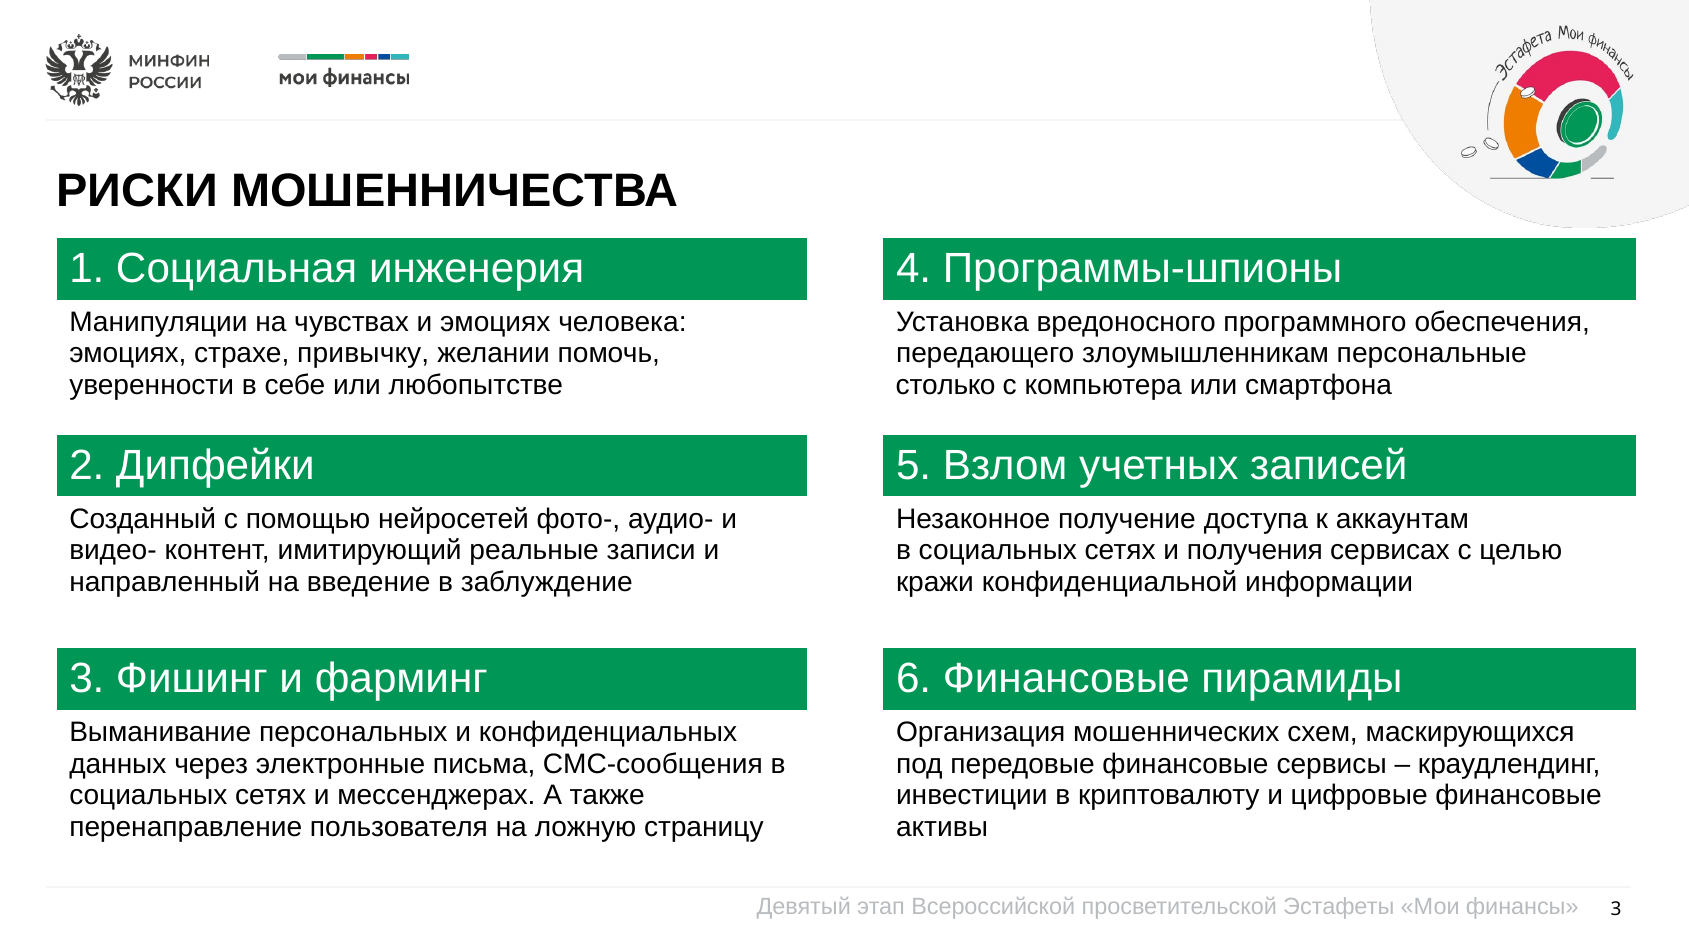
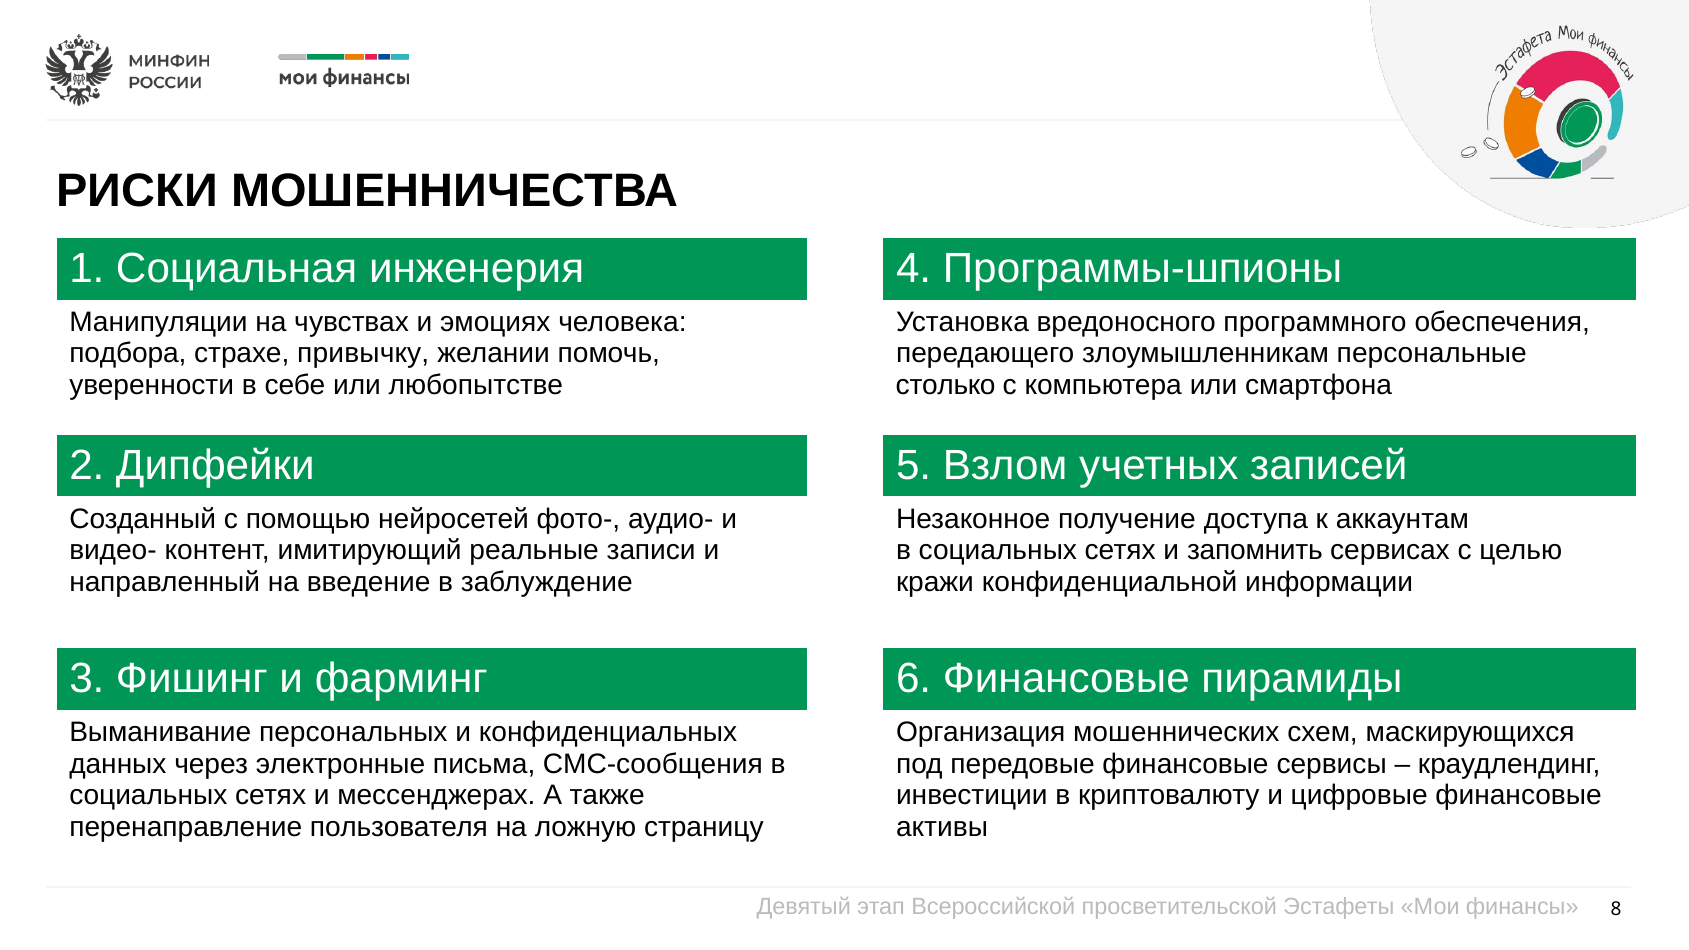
эмоциях at (128, 354): эмоциях -> подбора
получения: получения -> запомнить
3 at (1616, 909): 3 -> 8
